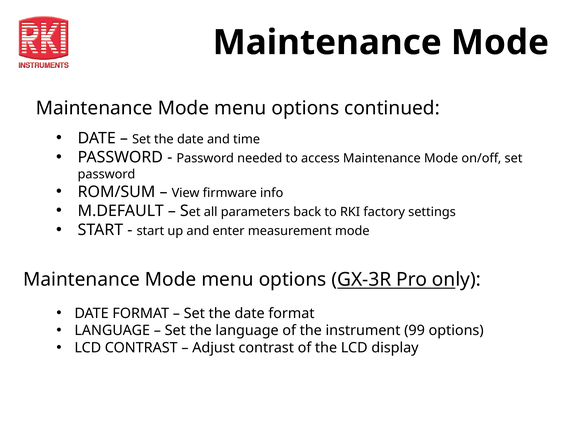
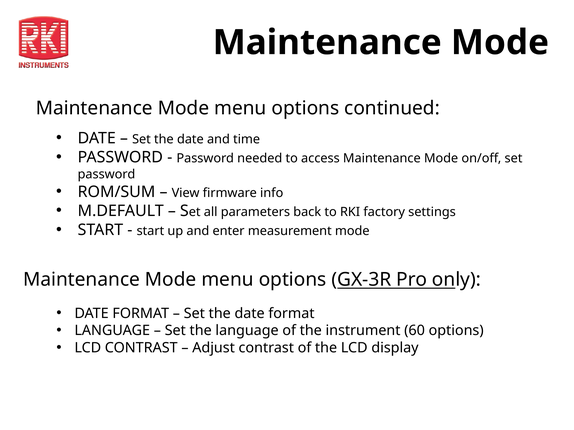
99: 99 -> 60
